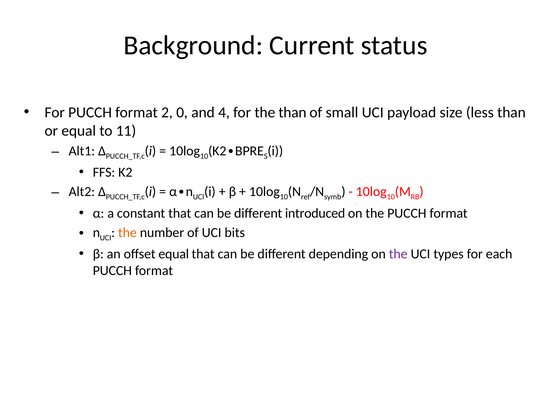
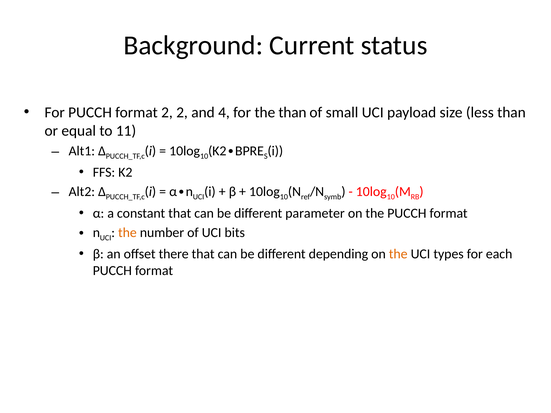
2 0: 0 -> 2
introduced: introduced -> parameter
offset equal: equal -> there
the at (398, 254) colour: purple -> orange
